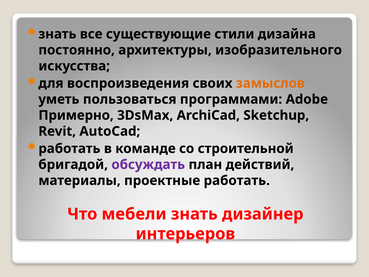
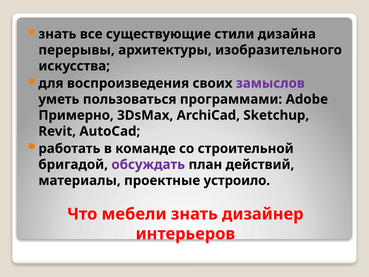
постоянно: постоянно -> перерывы
замыслов colour: orange -> purple
проектные работать: работать -> устроило
